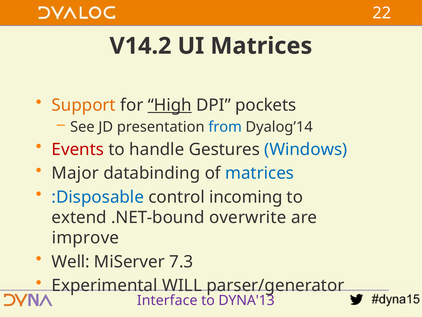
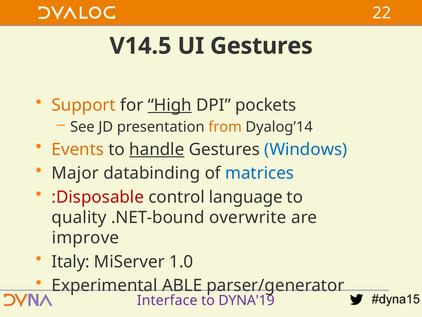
V14.2: V14.2 -> V14.5
UI Matrices: Matrices -> Gestures
from colour: blue -> orange
Events colour: red -> orange
handle underline: none -> present
:Disposable colour: blue -> red
incoming: incoming -> language
extend: extend -> quality
Well: Well -> Italy
7.3: 7.3 -> 1.0
WILL: WILL -> ABLE
DYNA'13: DYNA'13 -> DYNA'19
